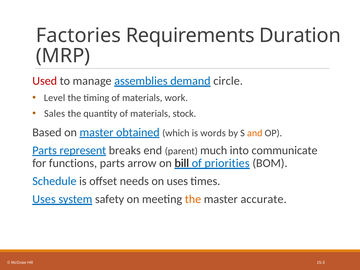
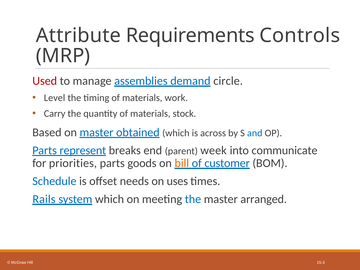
Factories: Factories -> Attribute
Duration: Duration -> Controls
Sales: Sales -> Carry
words: words -> across
and colour: orange -> blue
much: much -> week
functions: functions -> priorities
arrow: arrow -> goods
bill colour: black -> orange
priorities: priorities -> customer
Uses at (44, 199): Uses -> Rails
system safety: safety -> which
the at (193, 199) colour: orange -> blue
accurate: accurate -> arranged
